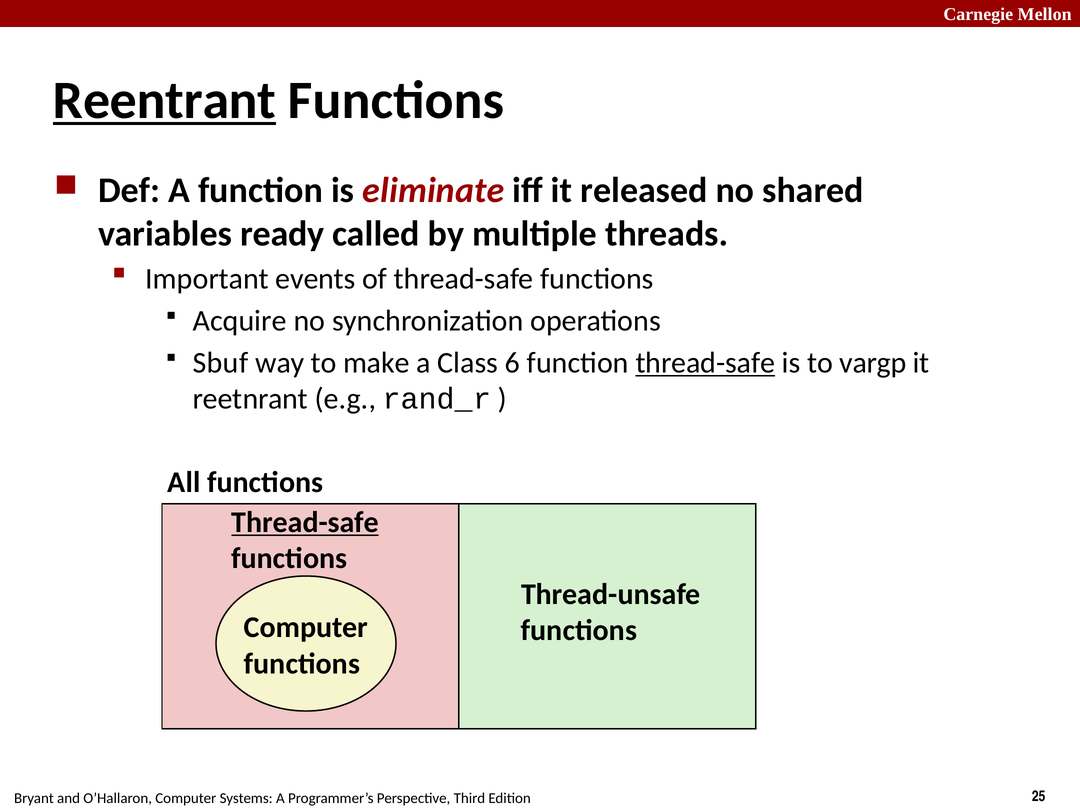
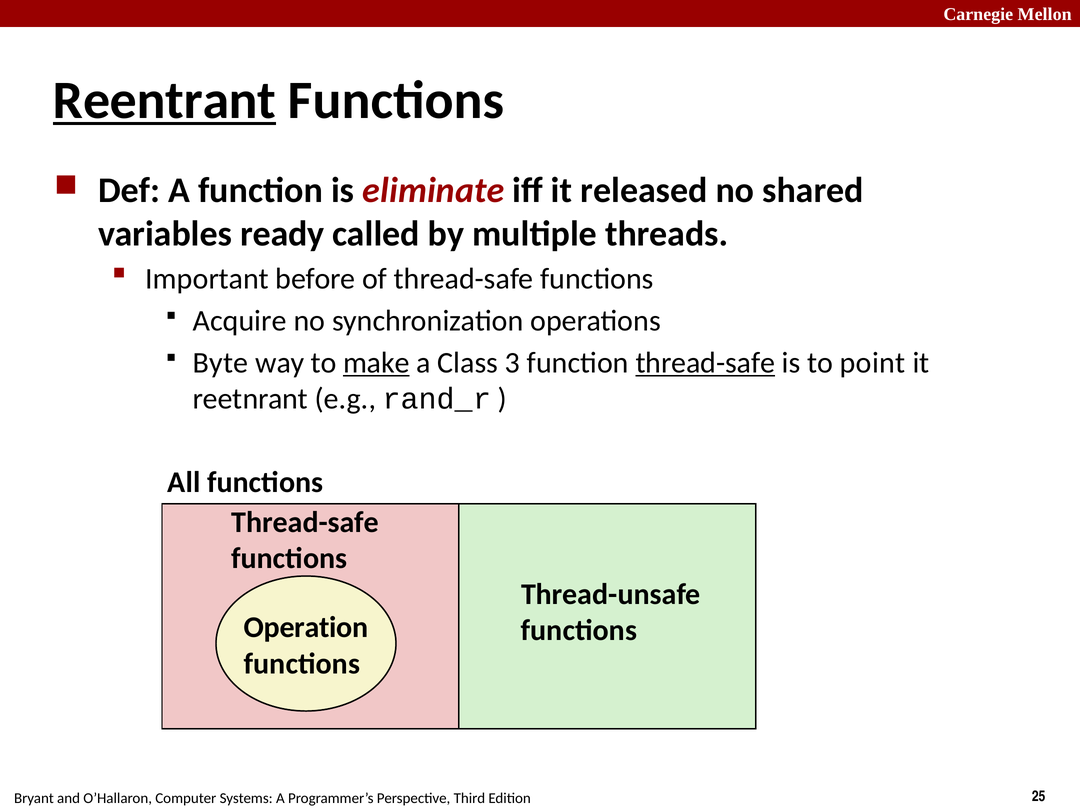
events: events -> before
Sbuf: Sbuf -> Byte
make underline: none -> present
6: 6 -> 3
vargp: vargp -> point
Thread-safe at (305, 522) underline: present -> none
Computer at (306, 628): Computer -> Operation
